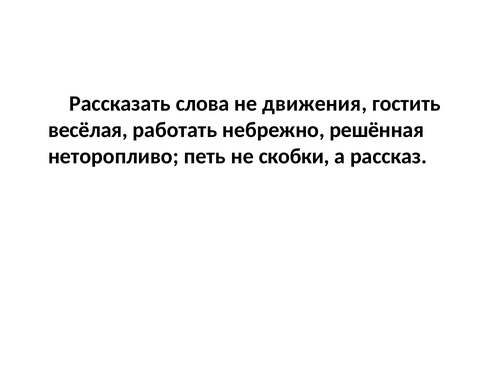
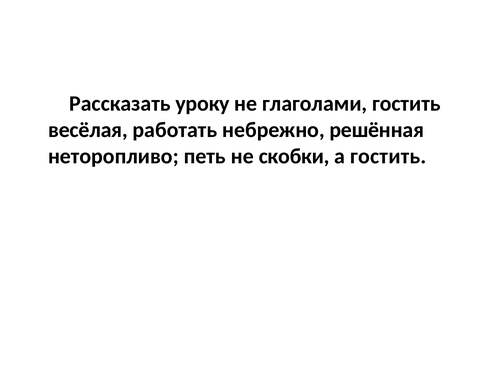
слова: слова -> уроку
движения: движения -> глаголами
а рассказ: рассказ -> гостить
